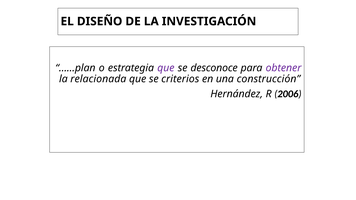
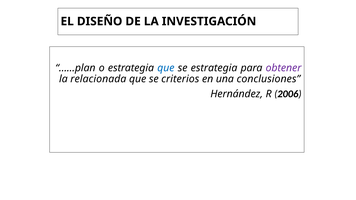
que at (166, 68) colour: purple -> blue
se desconoce: desconoce -> estrategia
construcción: construcción -> conclusiones
